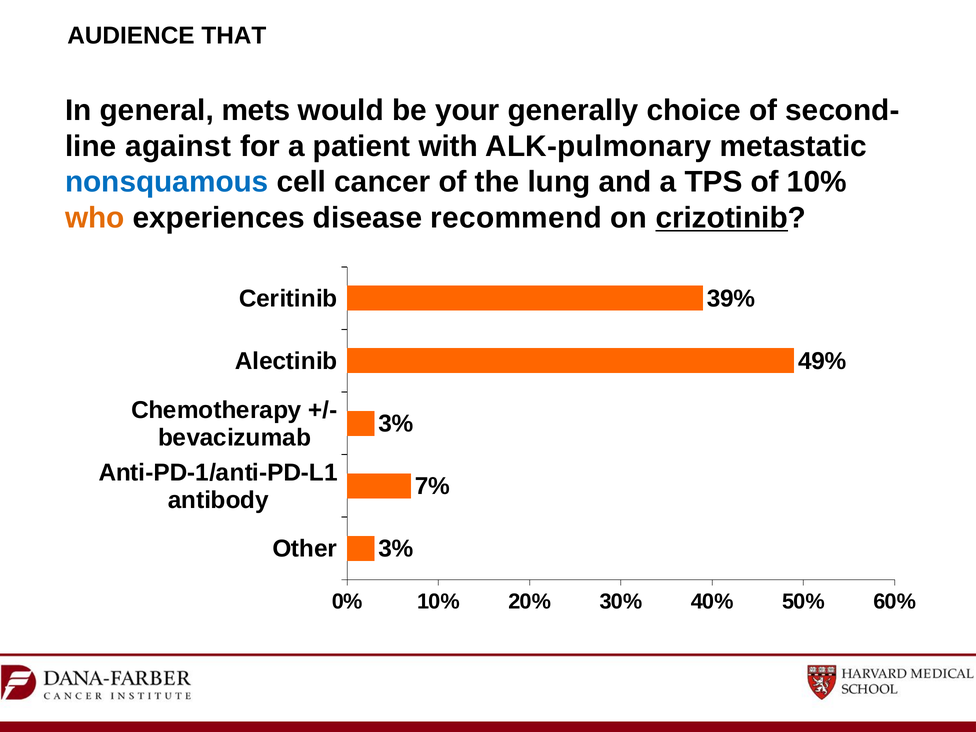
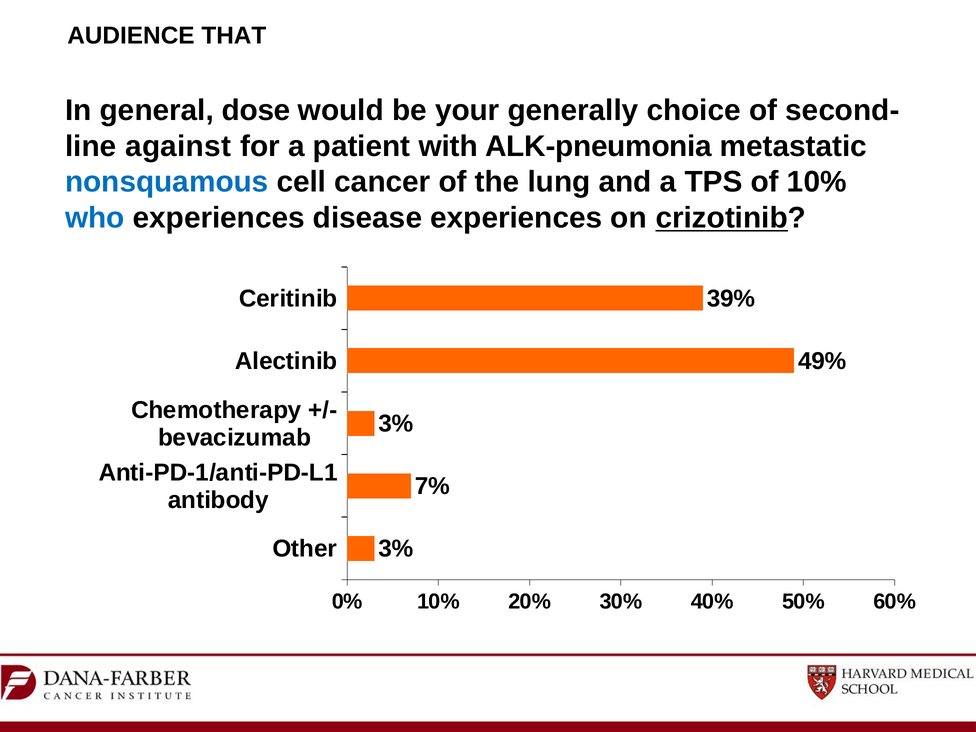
mets: mets -> dose
ALK-pulmonary: ALK-pulmonary -> ALK-pneumonia
who colour: orange -> blue
disease recommend: recommend -> experiences
